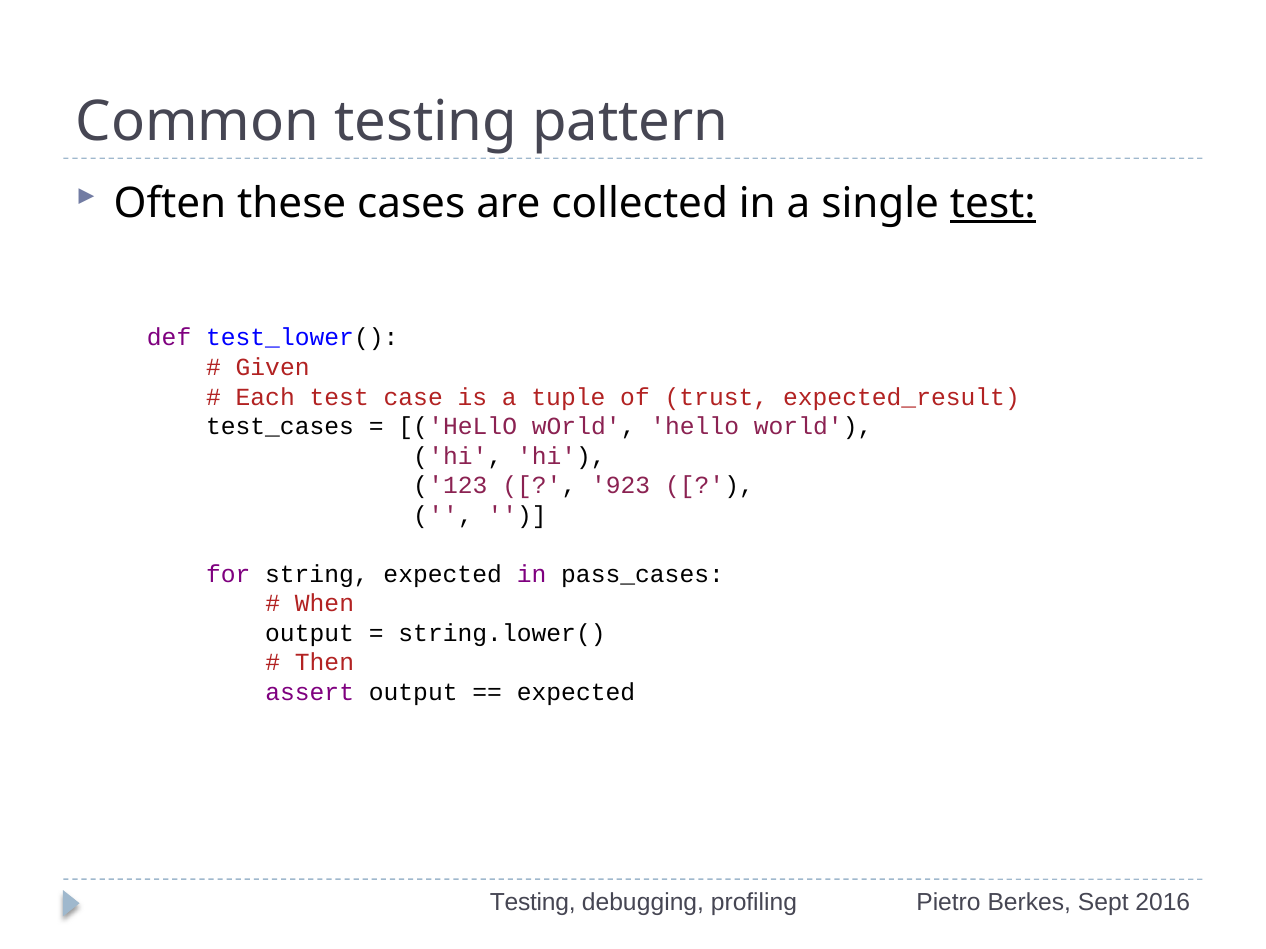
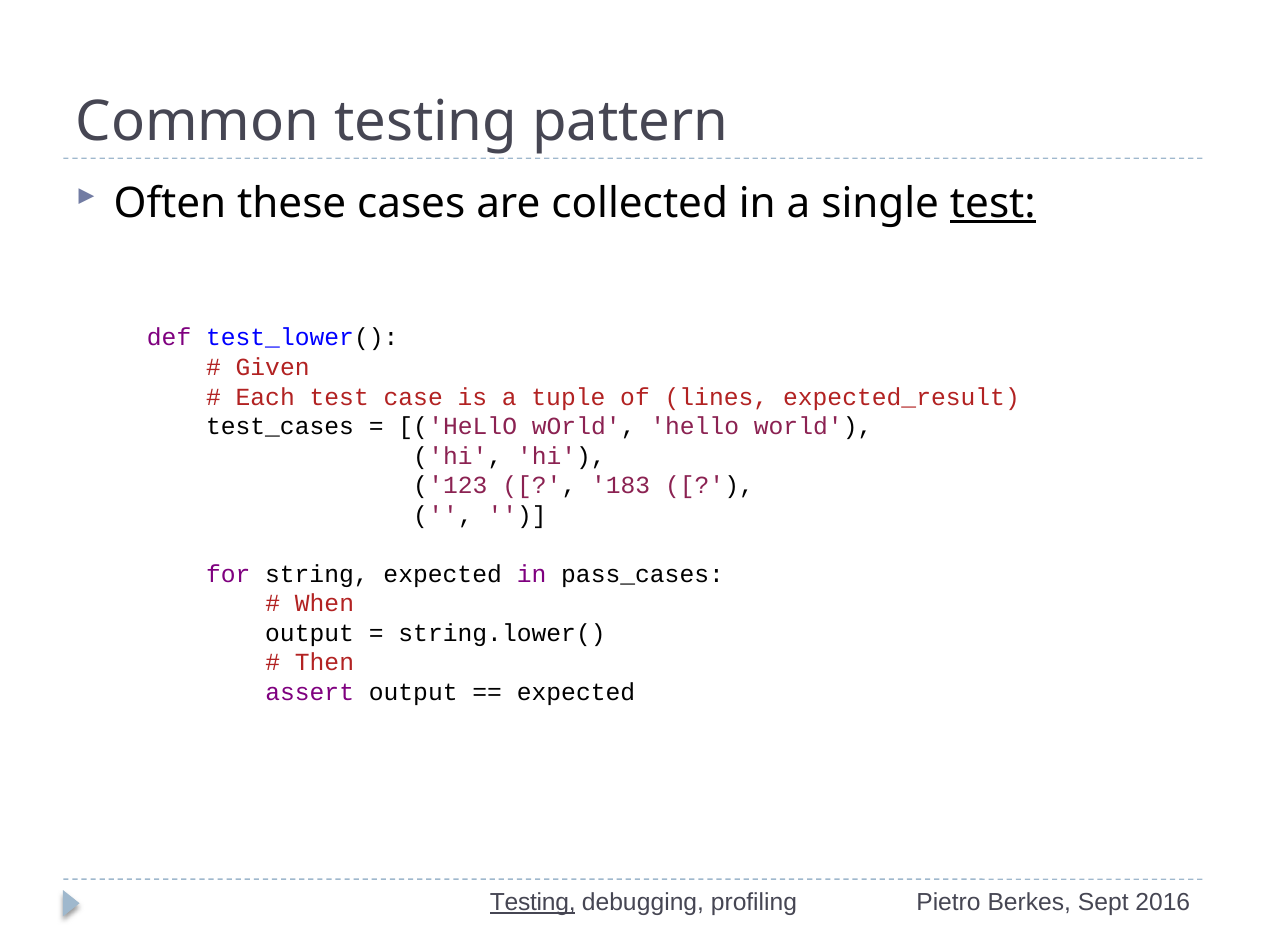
trust: trust -> lines
923: 923 -> 183
Testing at (533, 903) underline: none -> present
